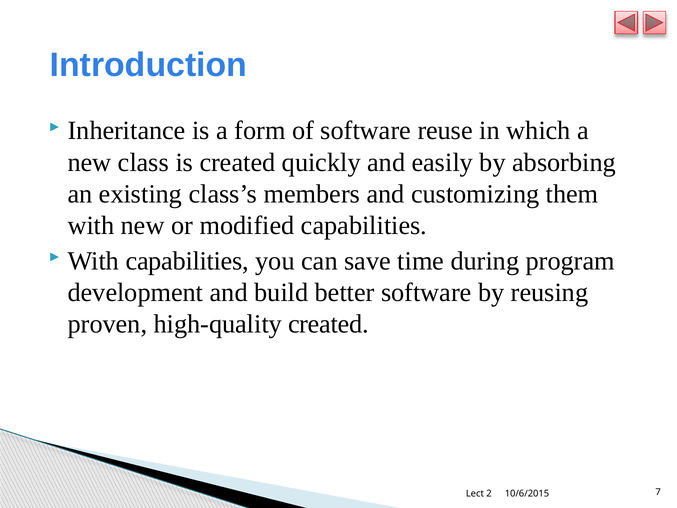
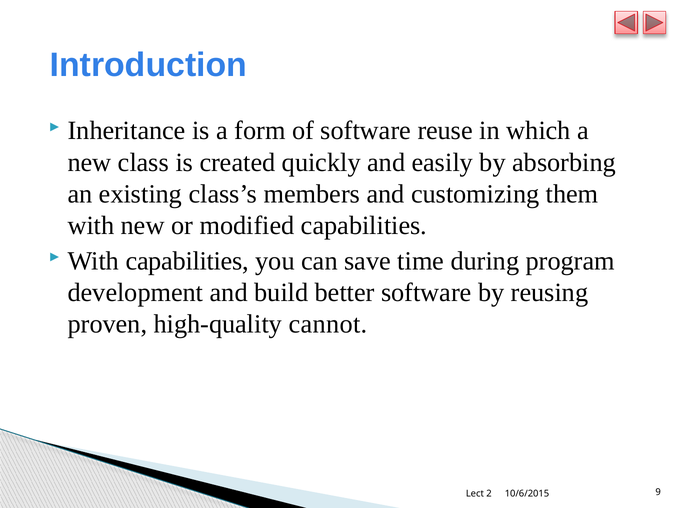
high-quality created: created -> cannot
7: 7 -> 9
